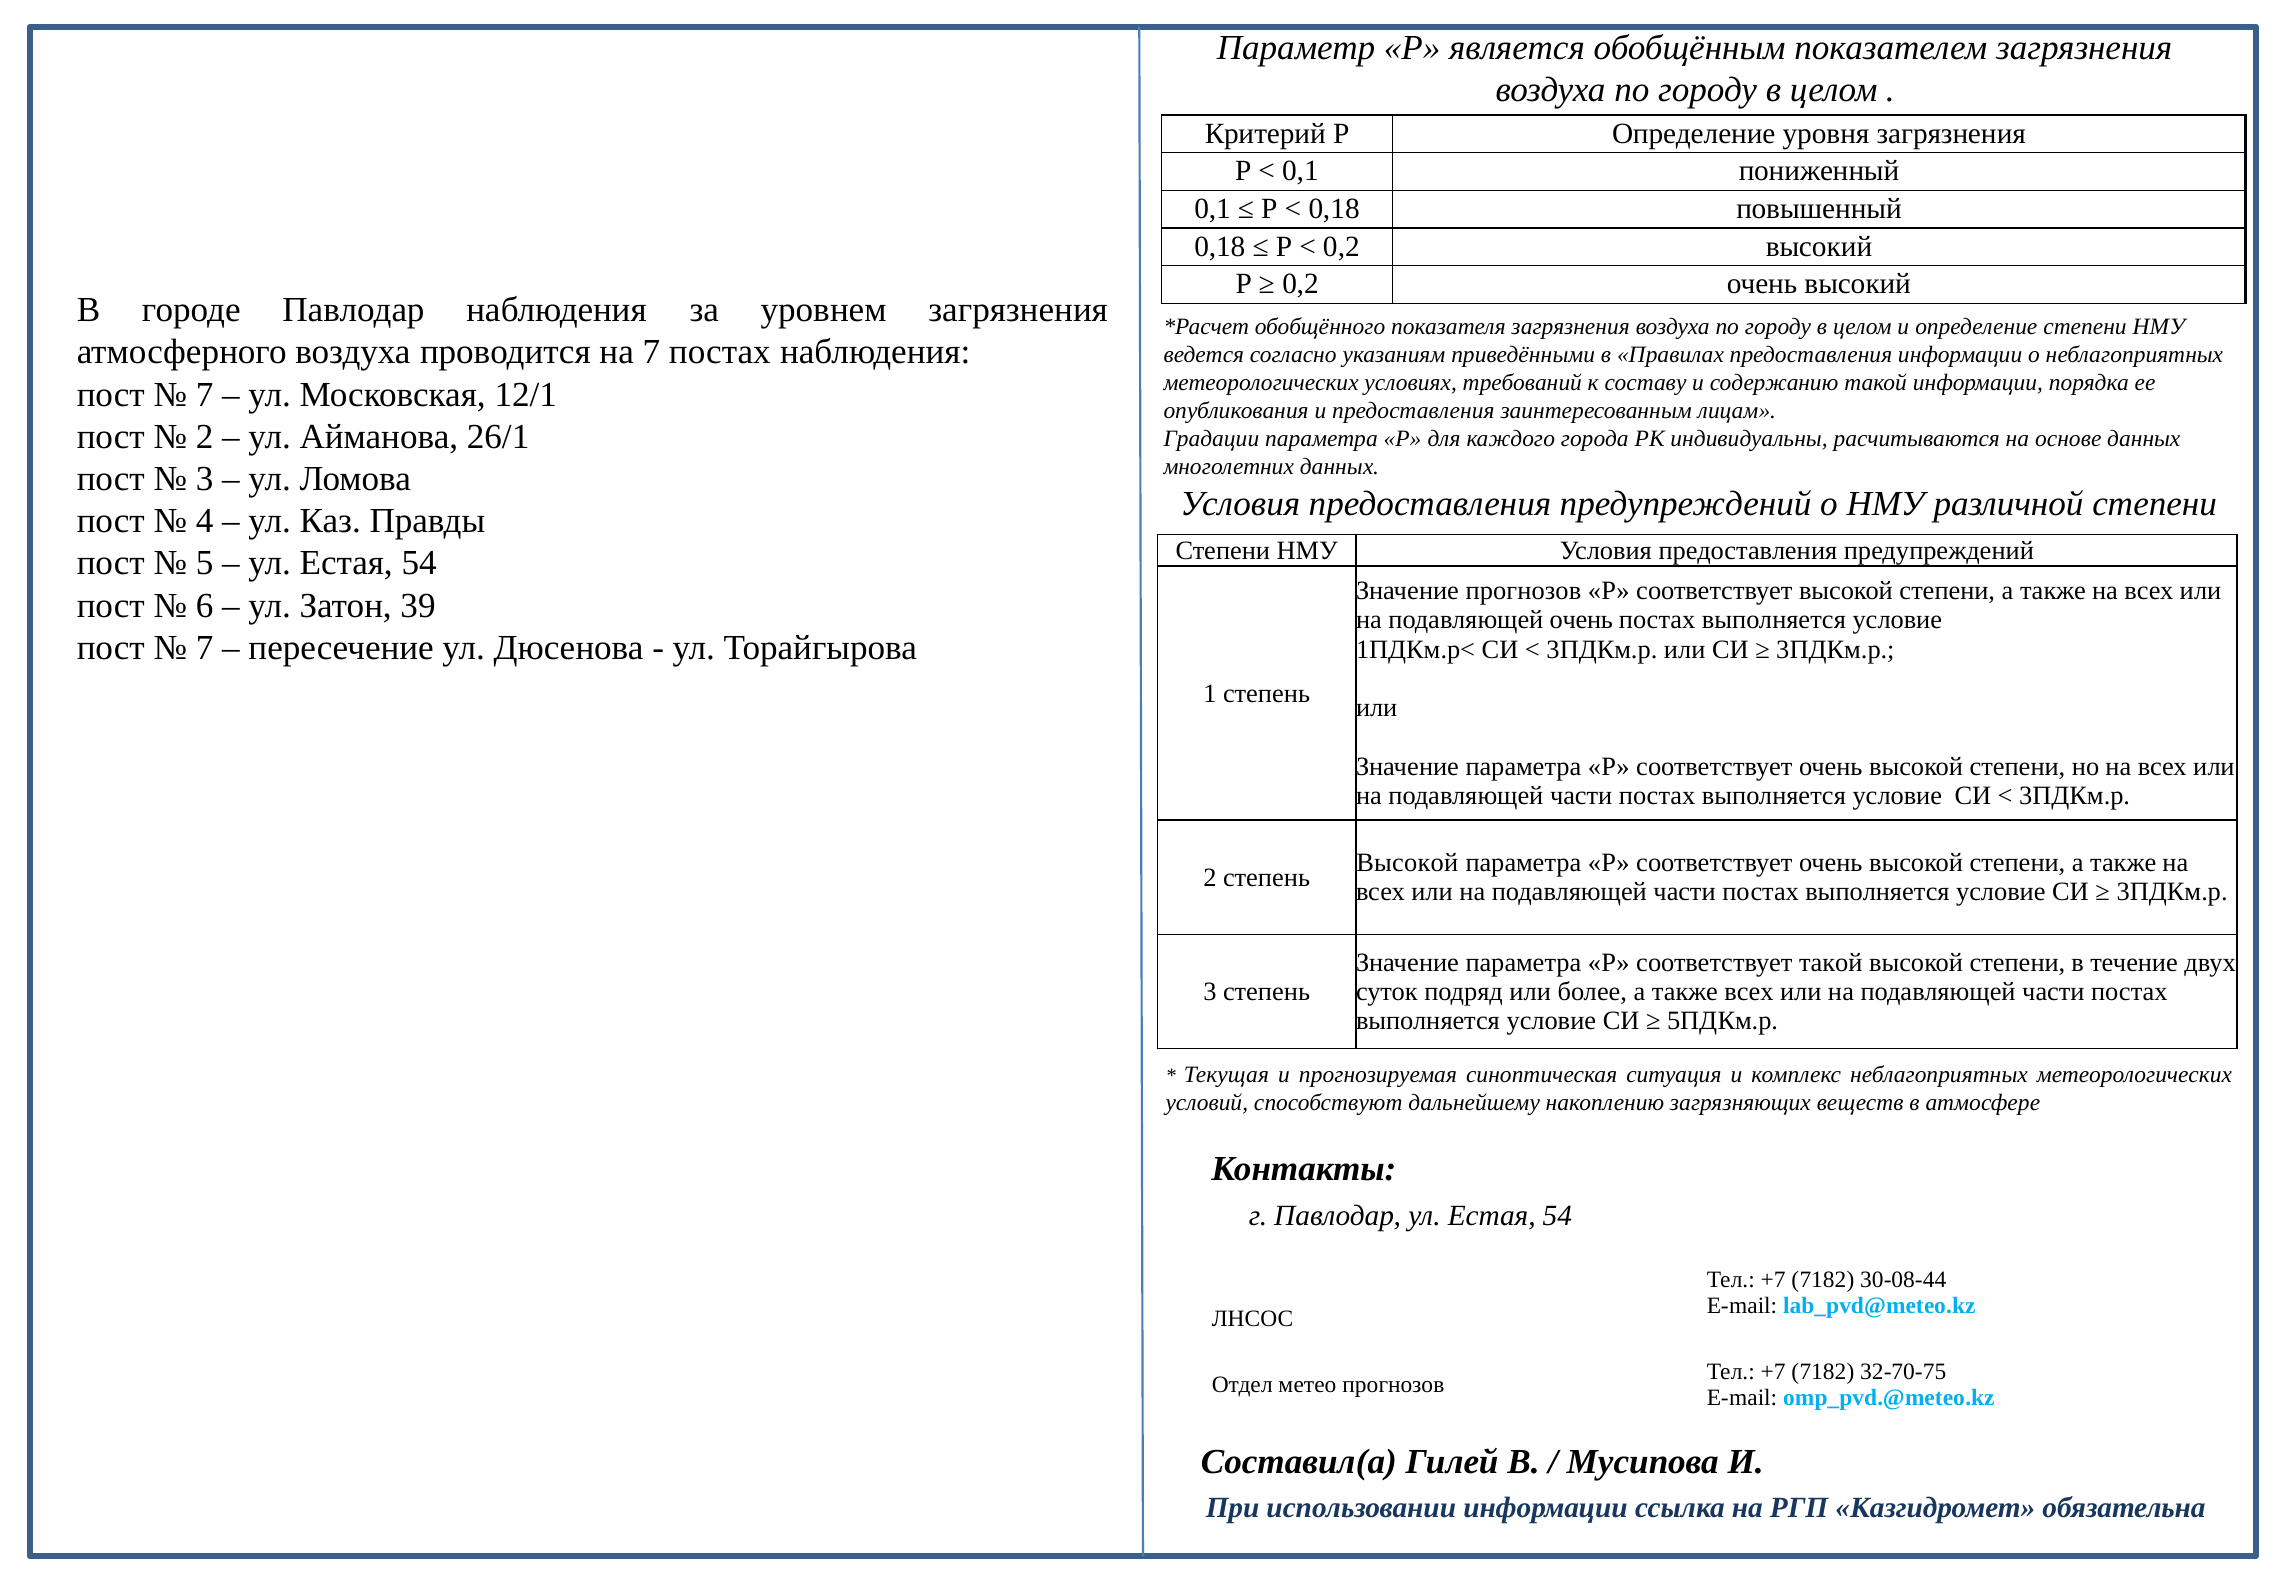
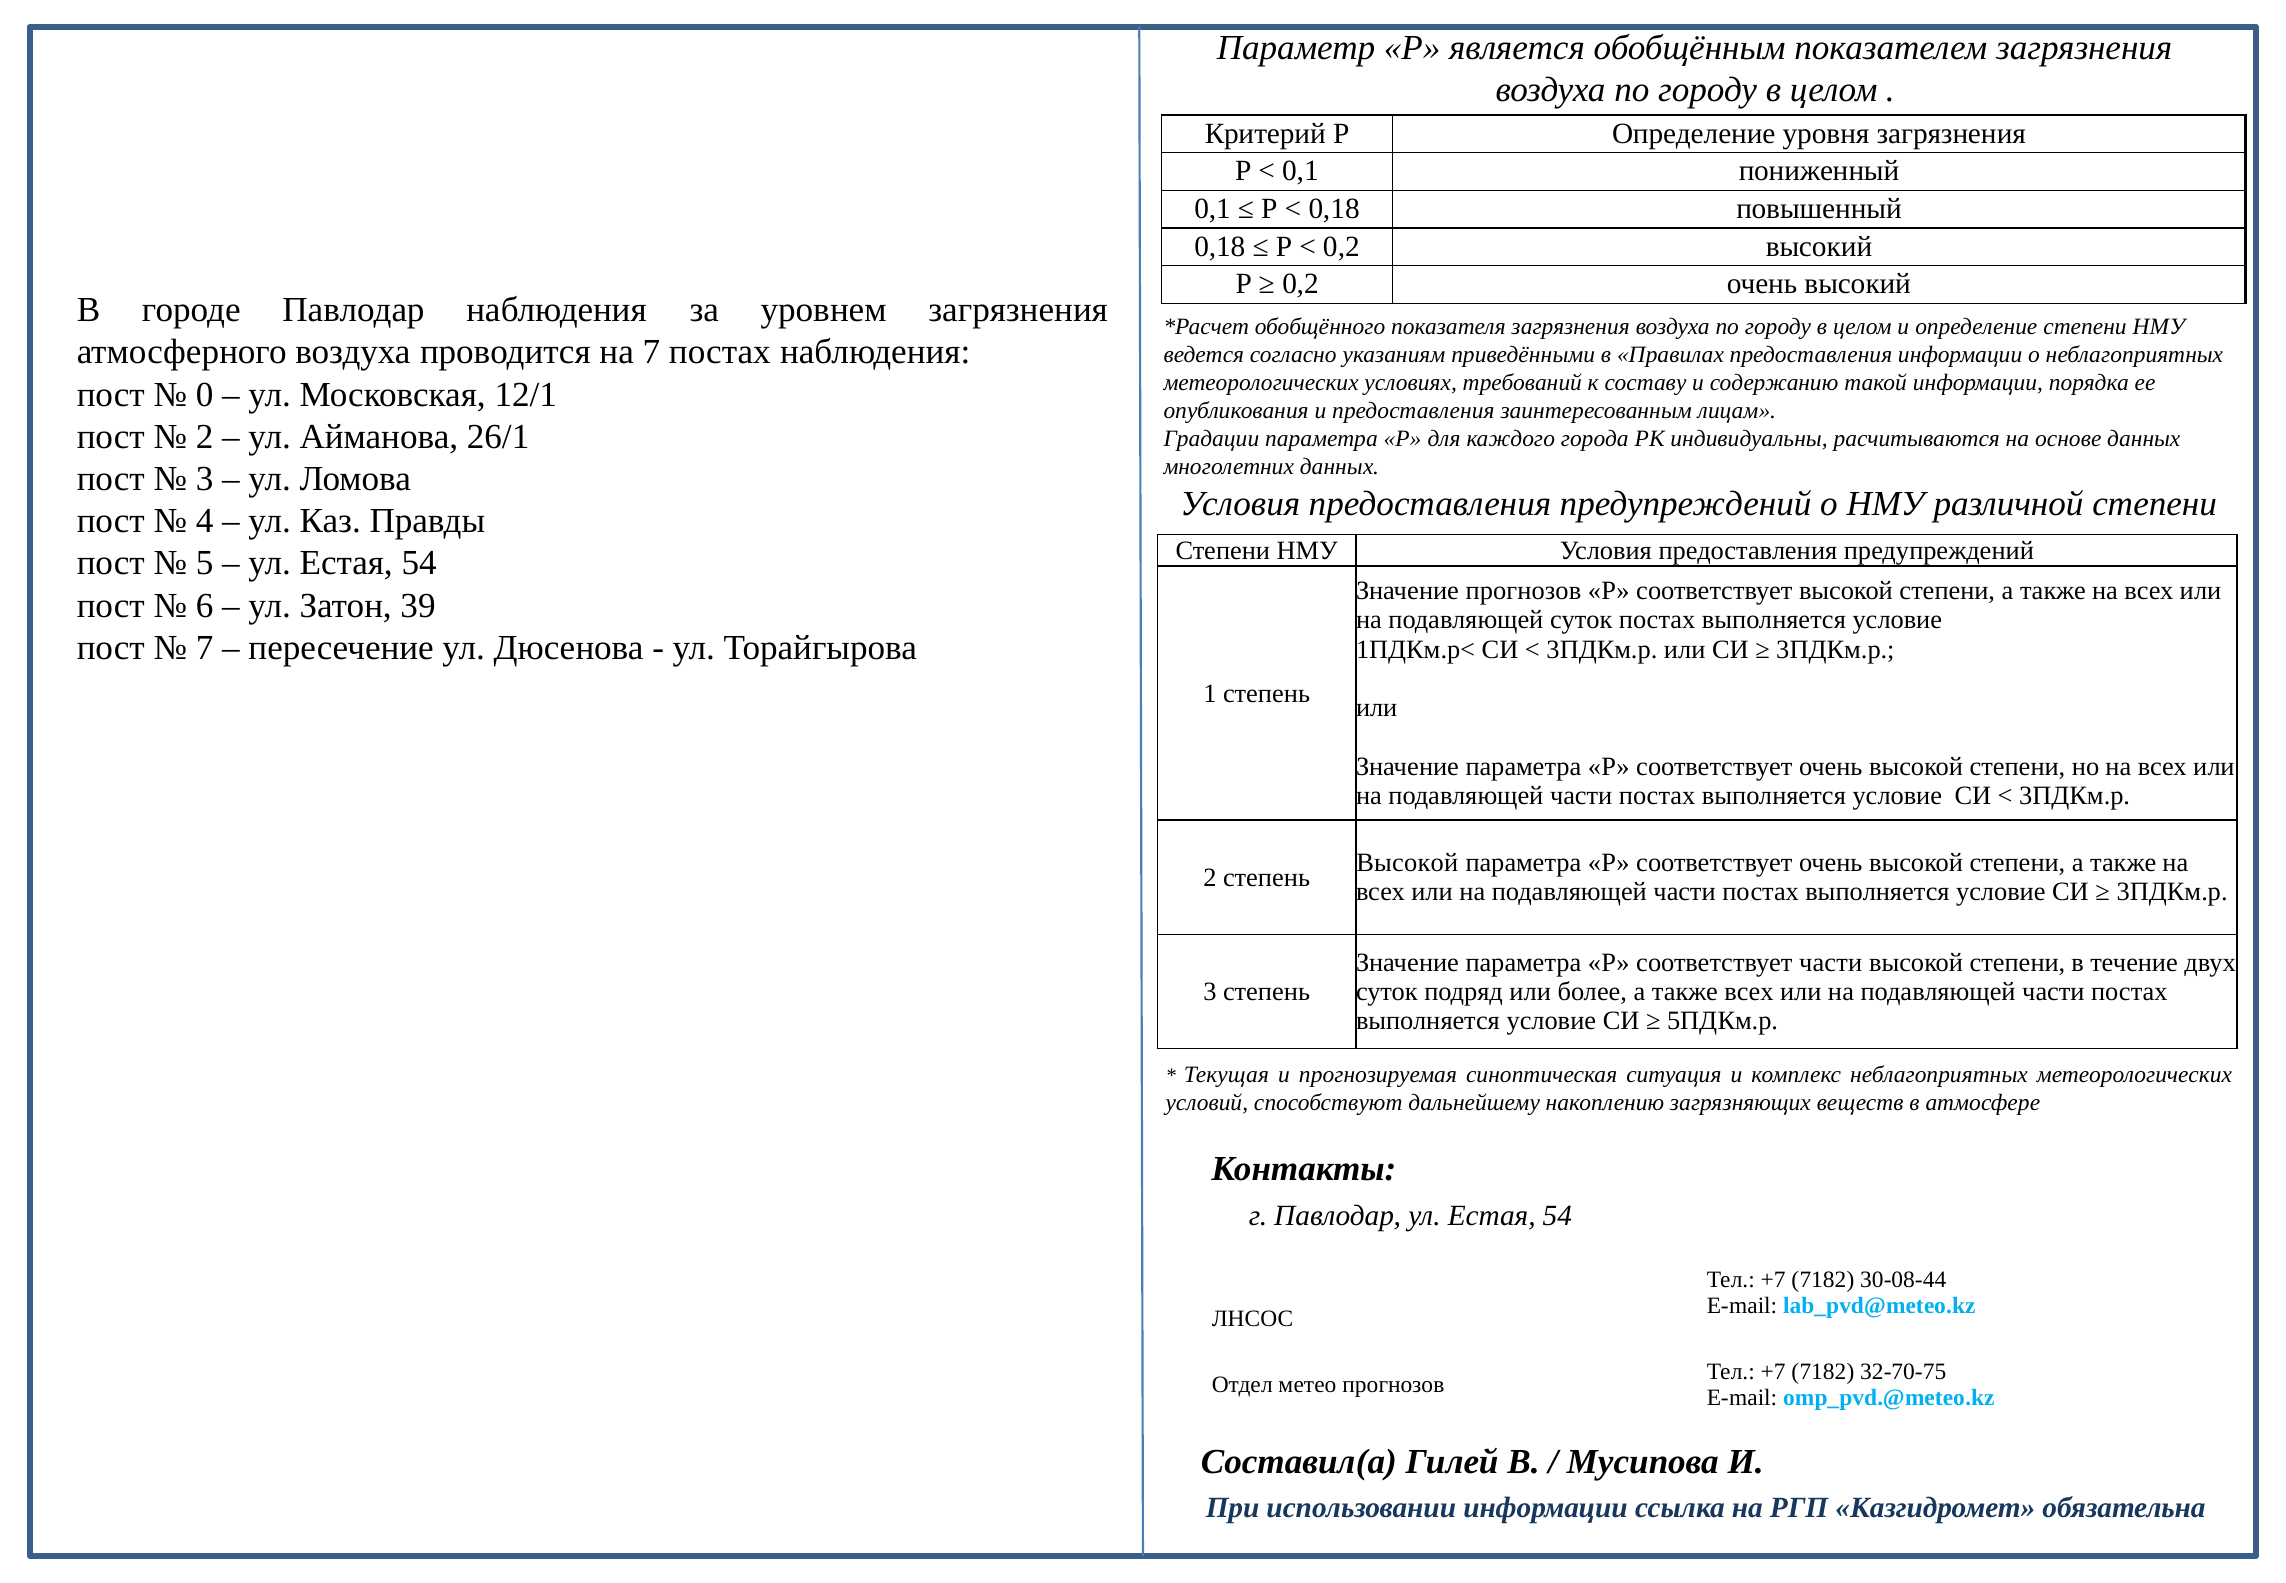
7 at (205, 394): 7 -> 0
подавляющей очень: очень -> суток
соответствует такой: такой -> части
